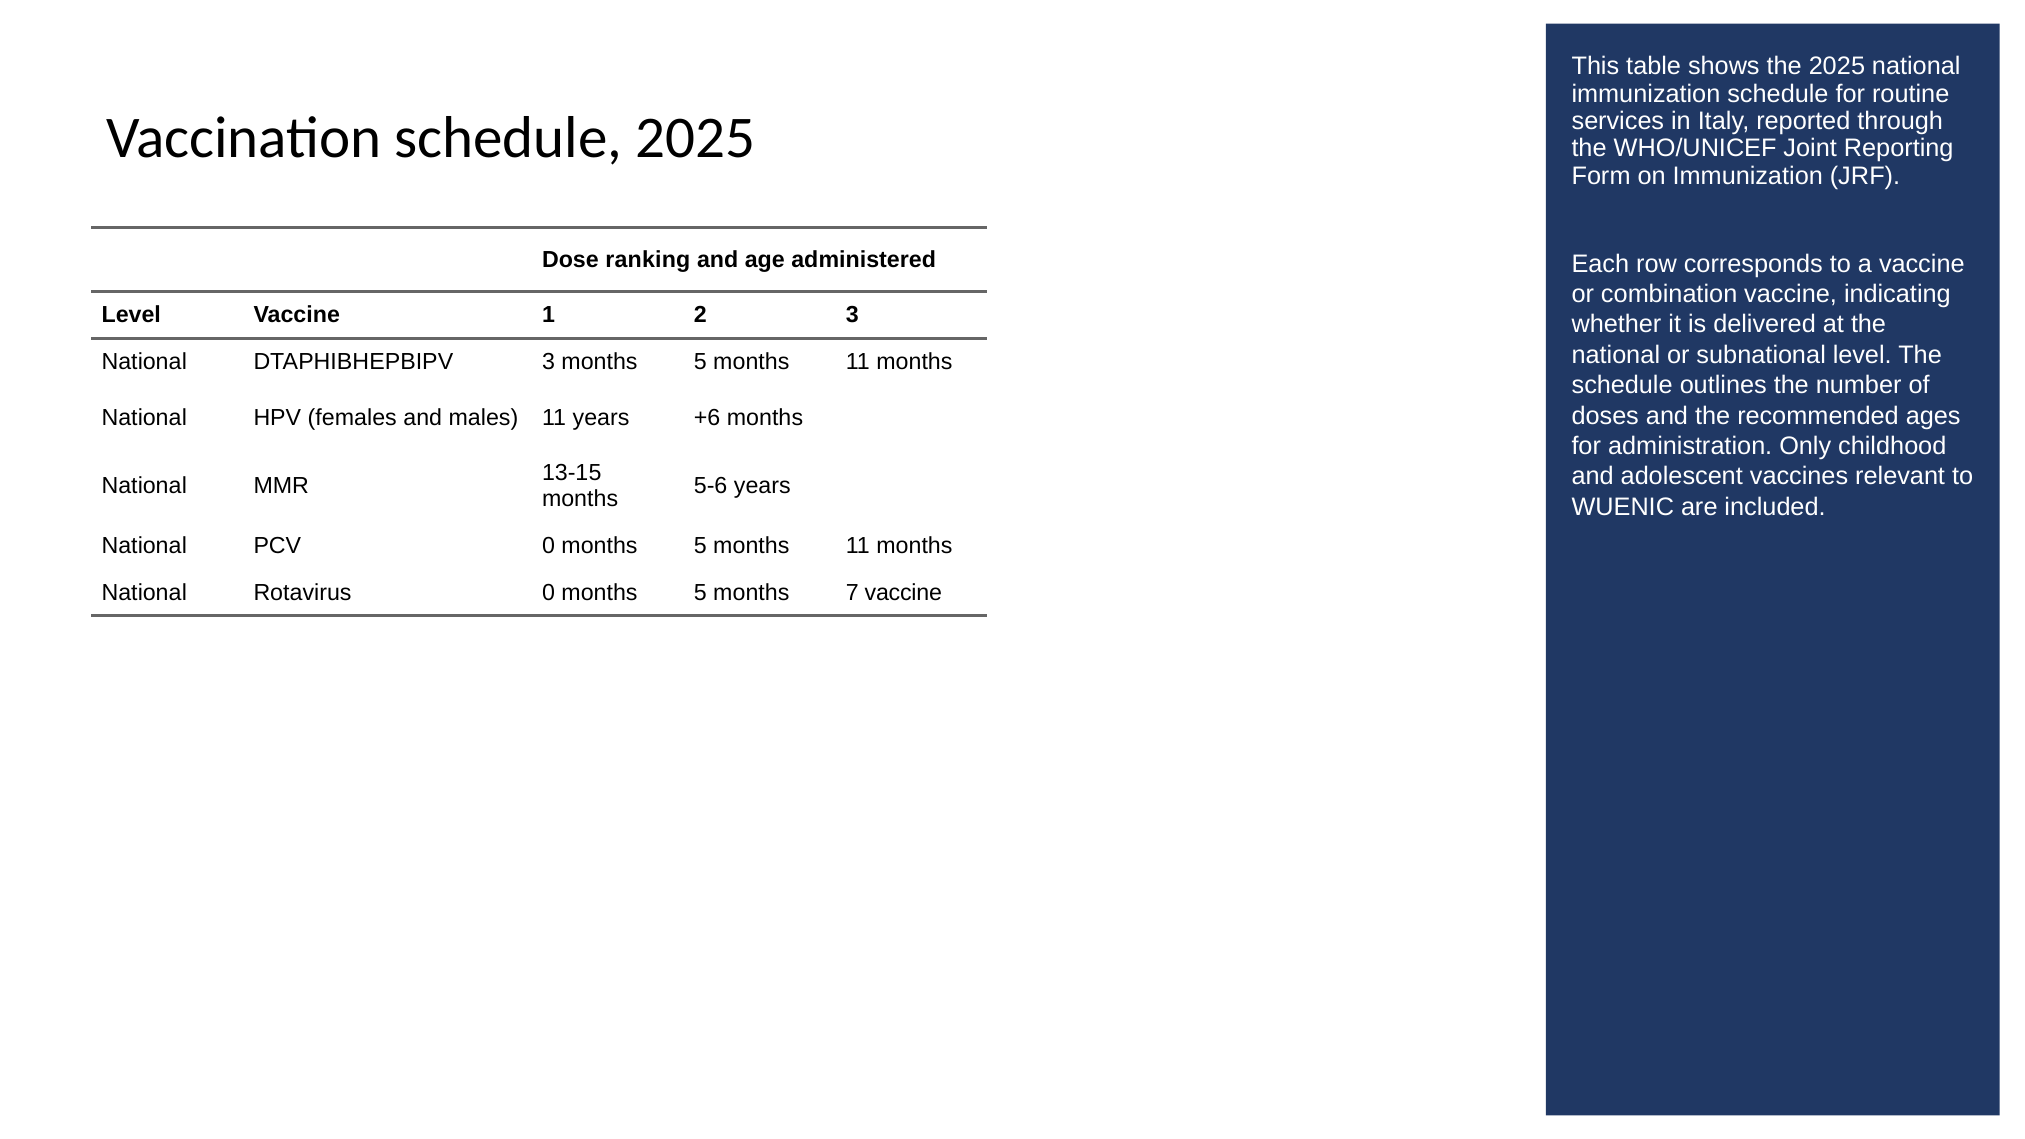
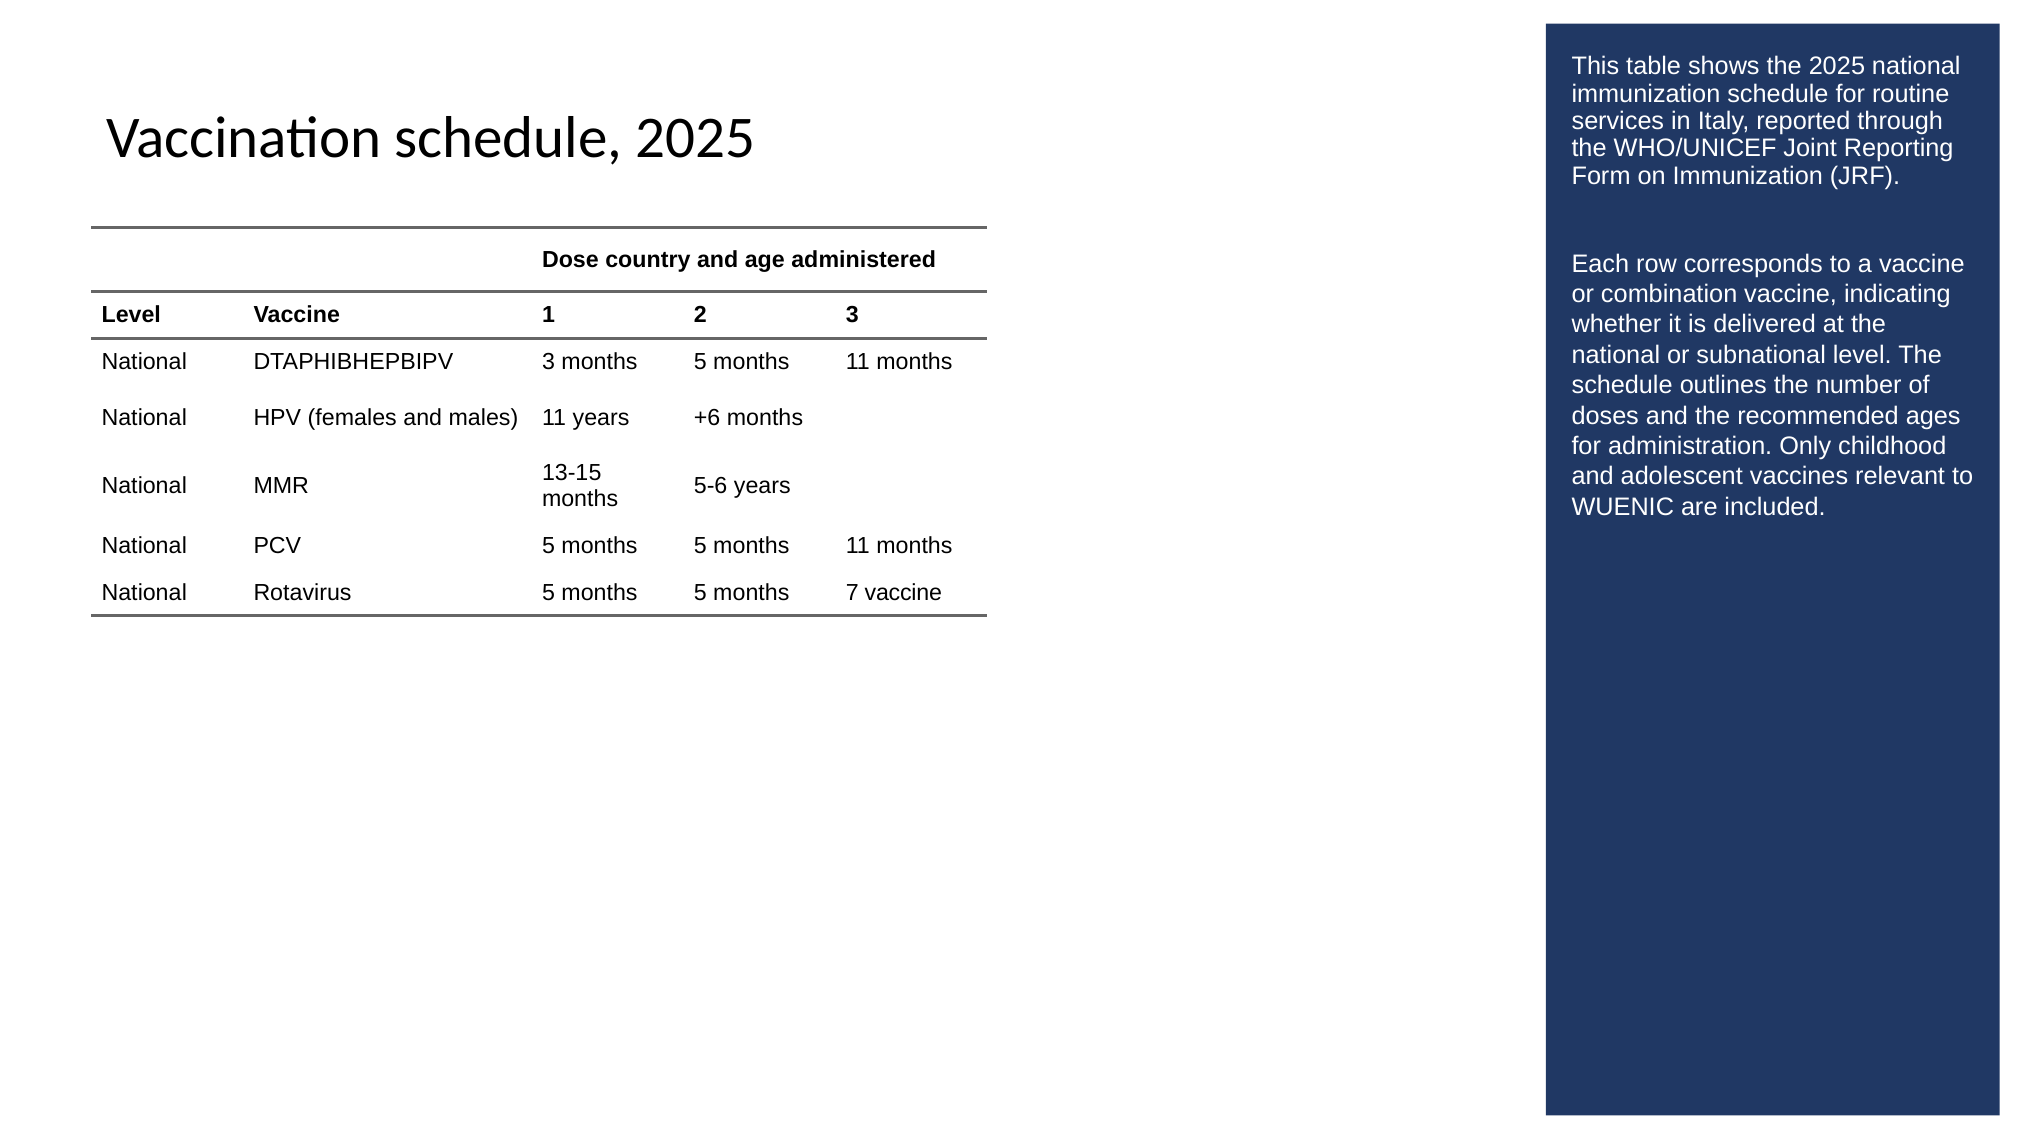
ranking: ranking -> country
PCV 0: 0 -> 5
Rotavirus 0: 0 -> 5
